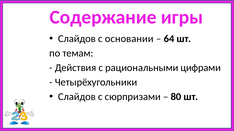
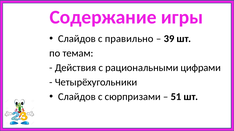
основании: основании -> правильно
64: 64 -> 39
80: 80 -> 51
